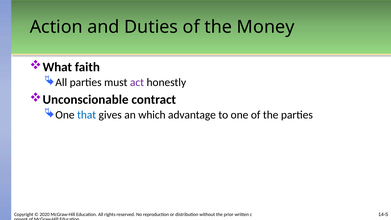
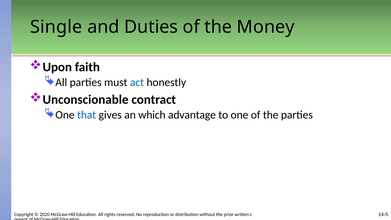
Action: Action -> Single
What: What -> Upon
act colour: purple -> blue
